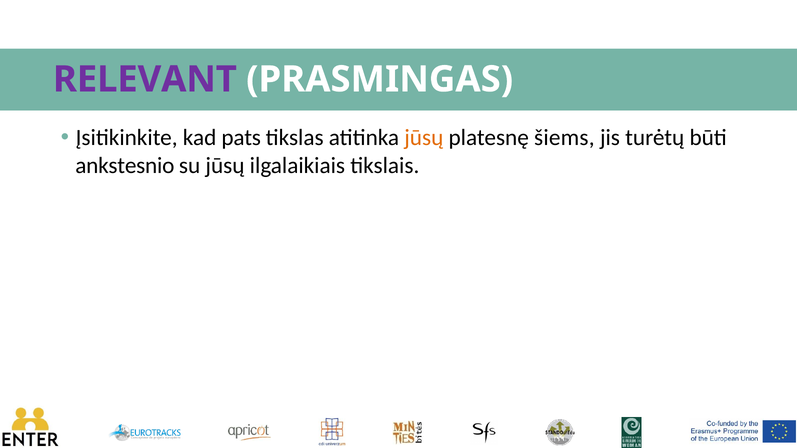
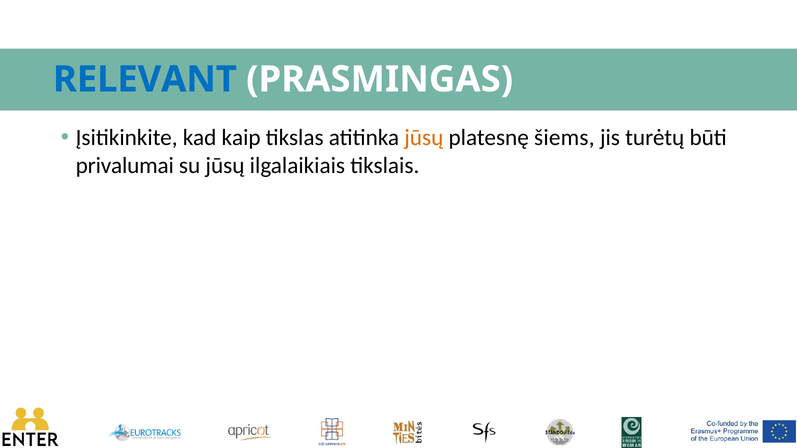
RELEVANT colour: purple -> blue
pats: pats -> kaip
ankstesnio: ankstesnio -> privalumai
